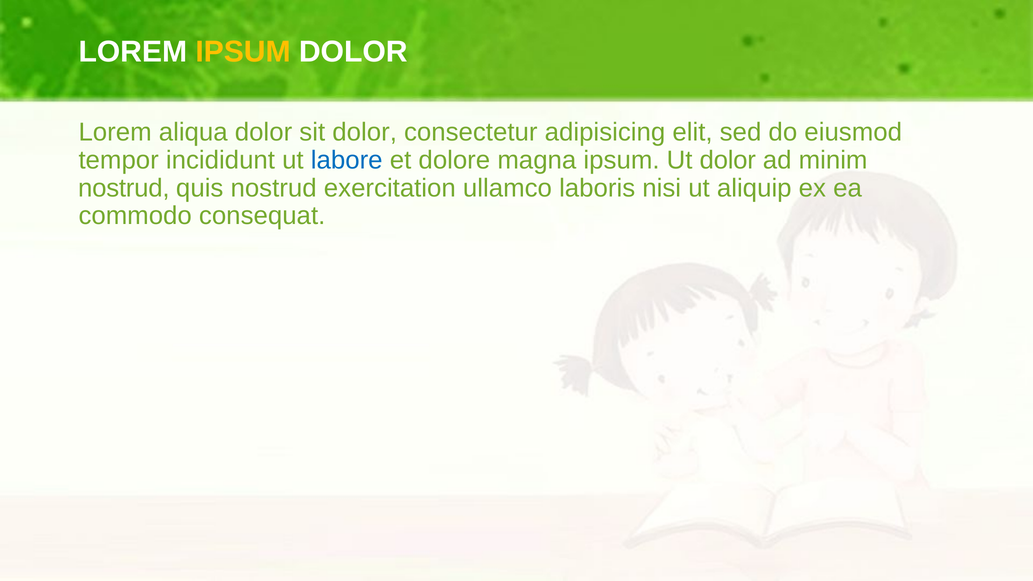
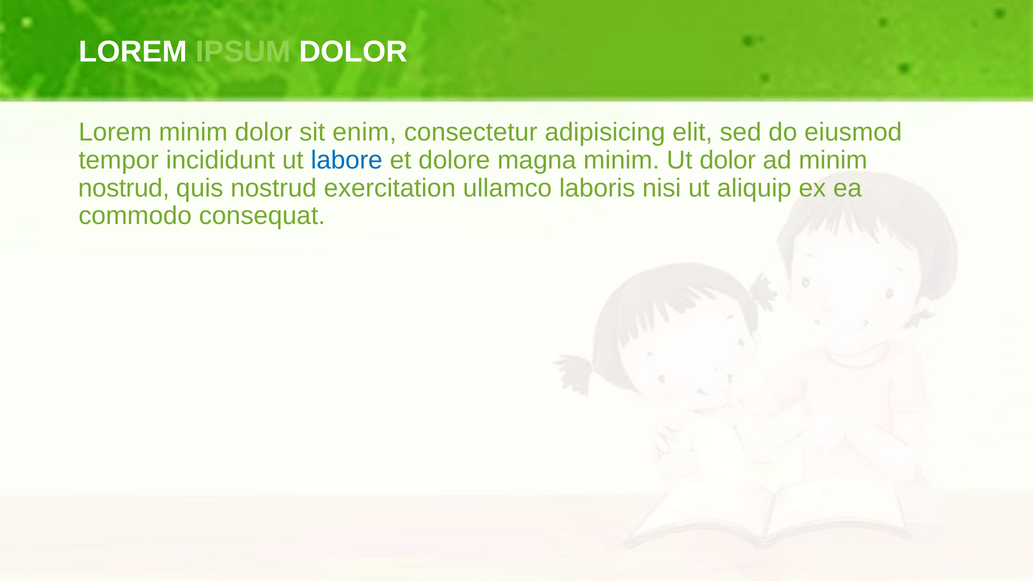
IPSUM at (243, 52) colour: yellow -> light green
Lorem aliqua: aliqua -> minim
sit dolor: dolor -> enim
magna ipsum: ipsum -> minim
